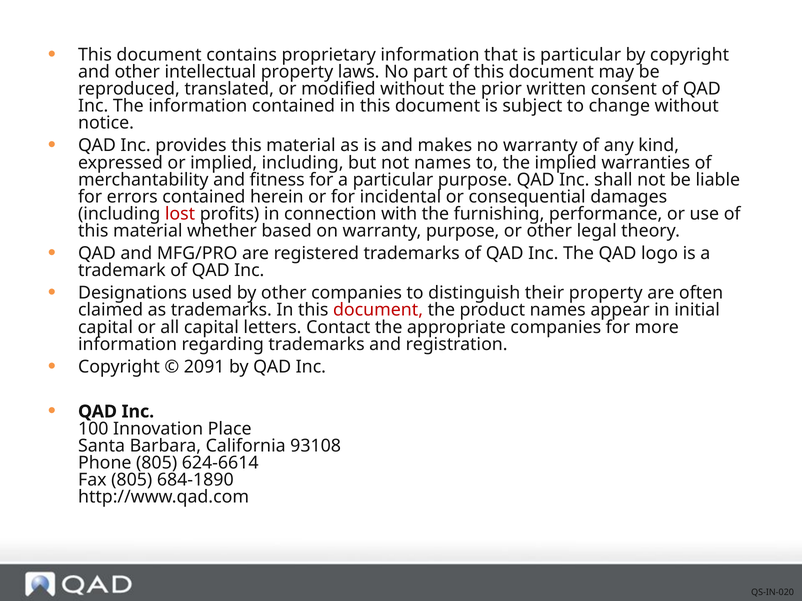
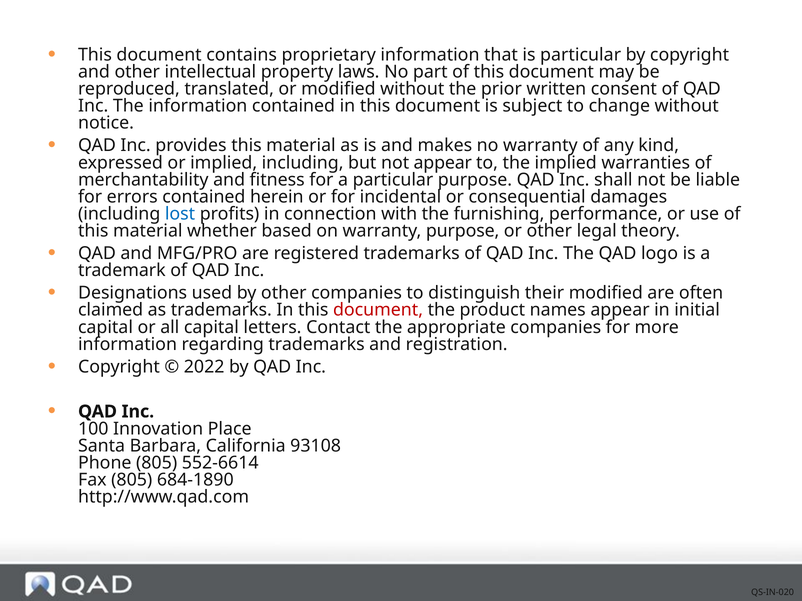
not names: names -> appear
lost colour: red -> blue
their property: property -> modified
2091: 2091 -> 2022
624-6614: 624-6614 -> 552-6614
